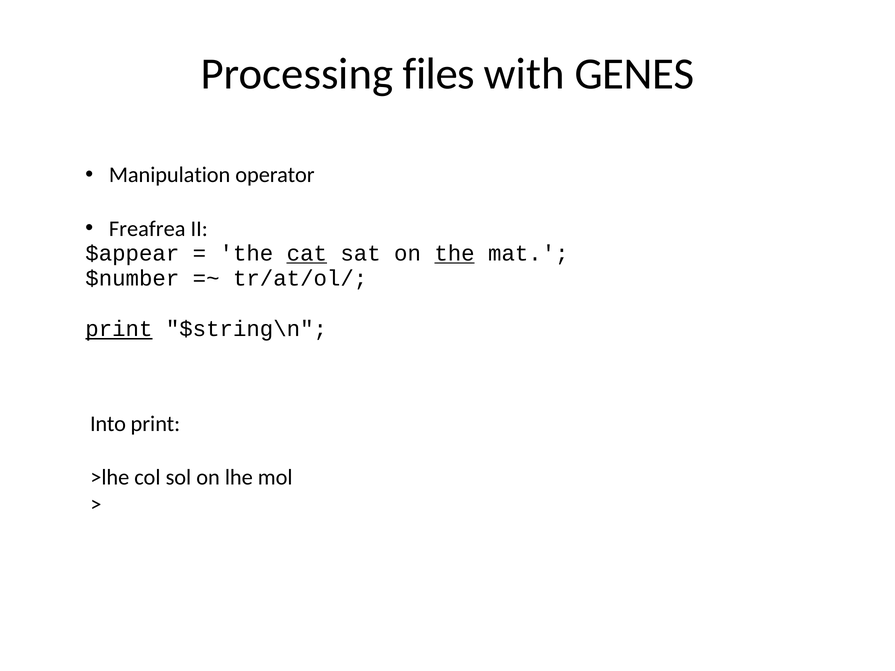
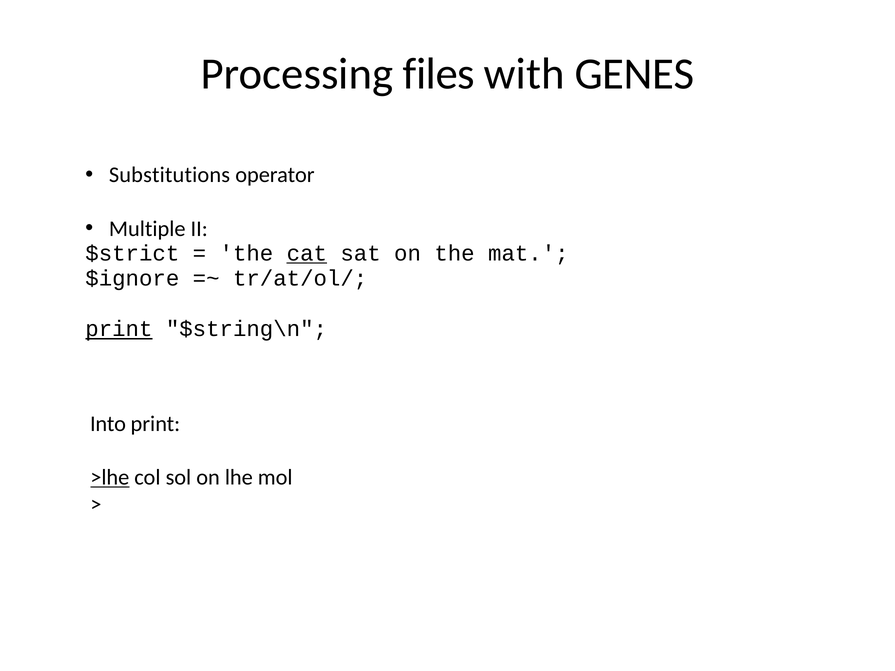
Manipulation: Manipulation -> Substitutions
Freafrea: Freafrea -> Multiple
$appear: $appear -> $strict
the at (455, 253) underline: present -> none
$number: $number -> $ignore
>lhe underline: none -> present
